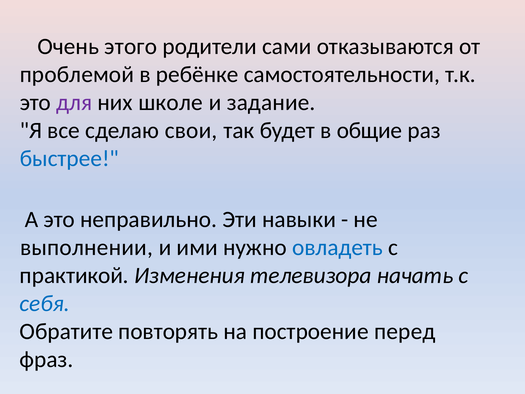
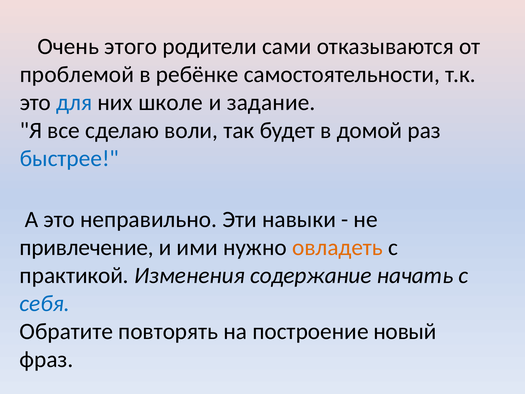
для colour: purple -> blue
свои: свои -> воли
общие: общие -> домой
выполнении: выполнении -> привлечение
овладеть colour: blue -> orange
телевизора: телевизора -> содержание
перед: перед -> новый
